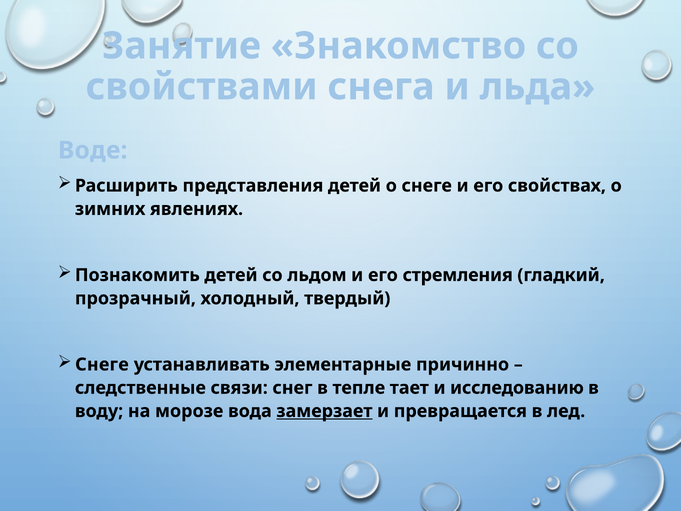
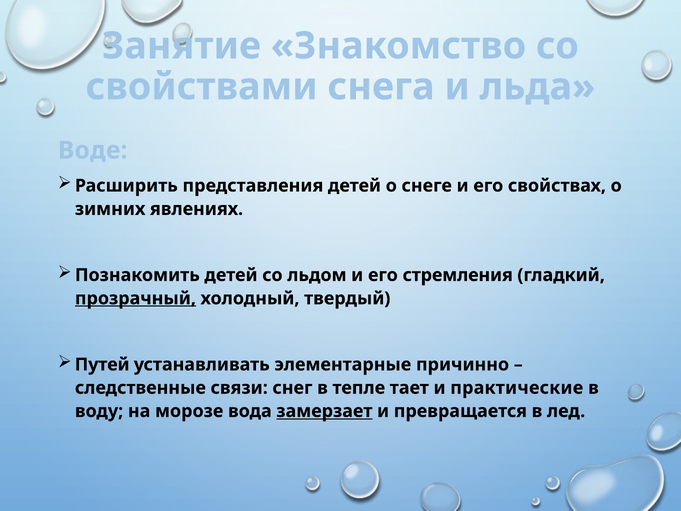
прозрачный underline: none -> present
Снеге at (102, 364): Снеге -> Путей
исследованию: исследованию -> практические
